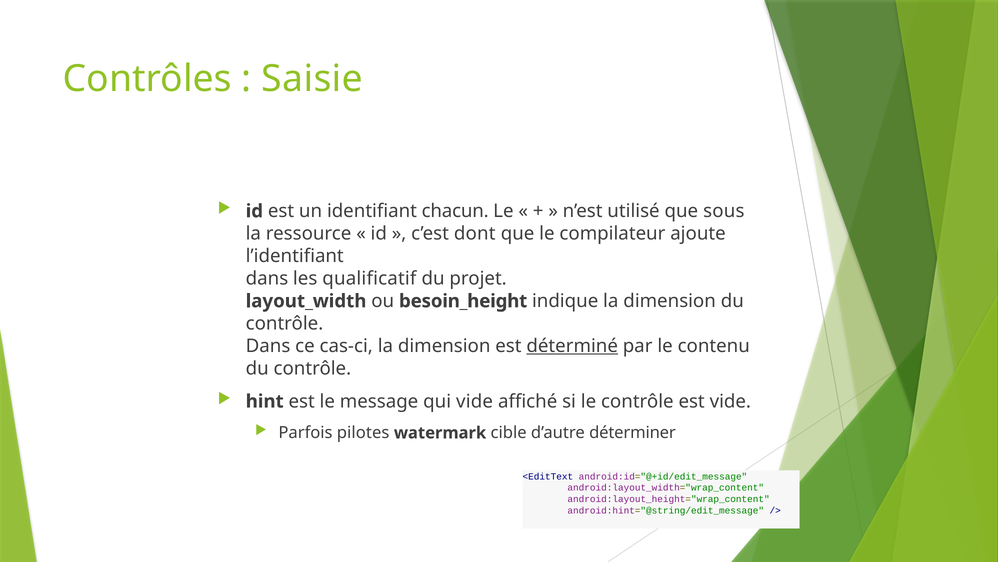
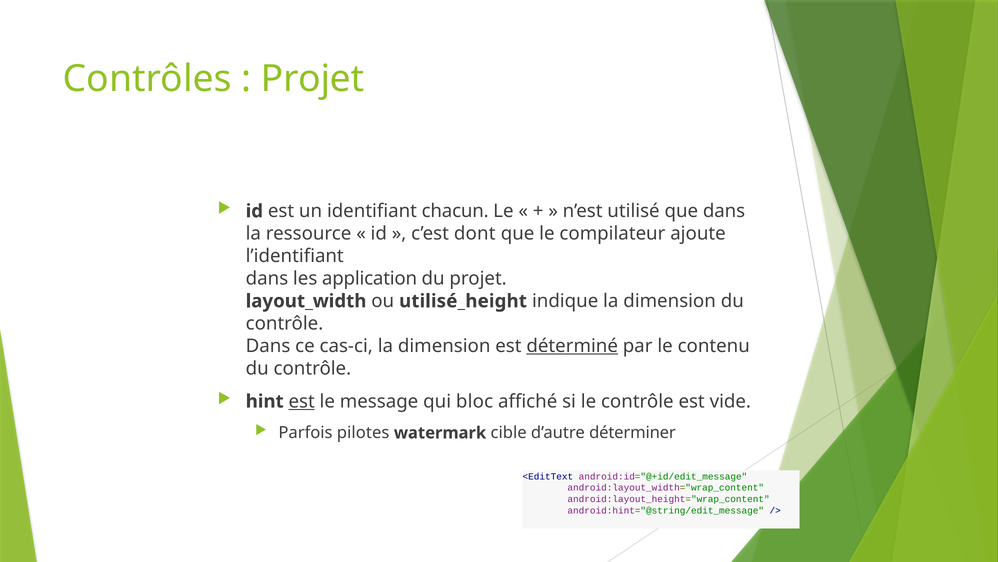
Saisie at (312, 79): Saisie -> Projet
que sous: sous -> dans
qualificatif: qualificatif -> application
besoin_height: besoin_height -> utilisé_height
est at (302, 401) underline: none -> present
qui vide: vide -> bloc
